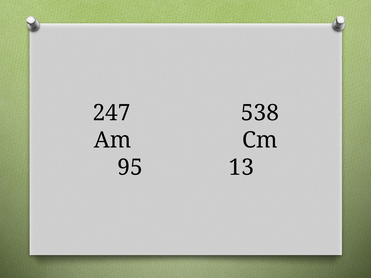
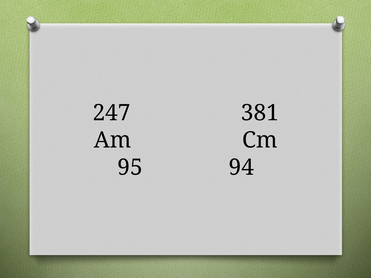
538: 538 -> 381
13: 13 -> 94
